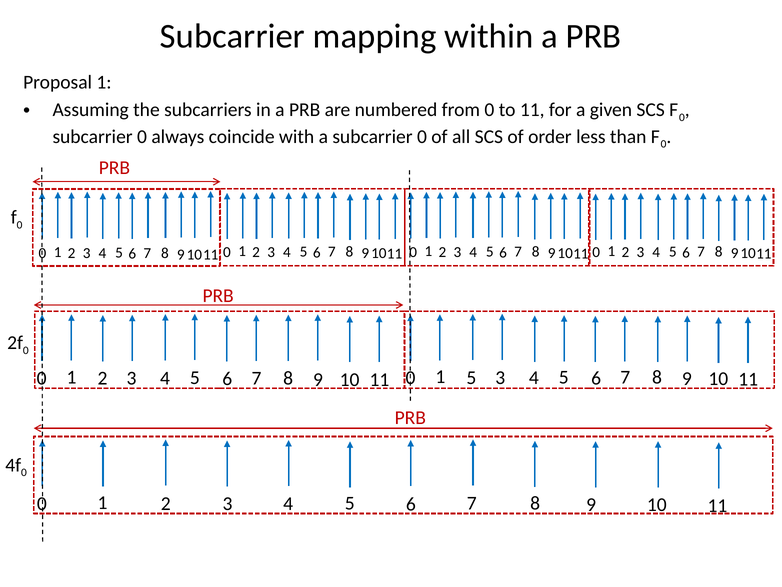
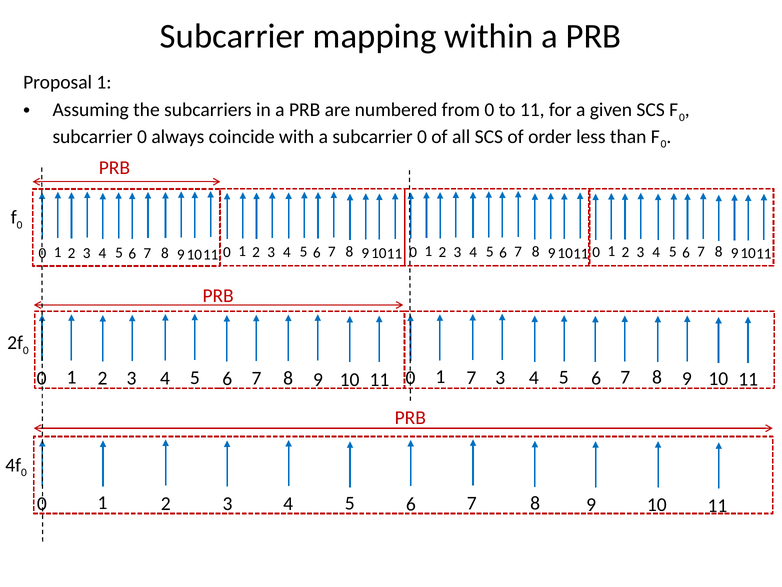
11 5: 5 -> 7
